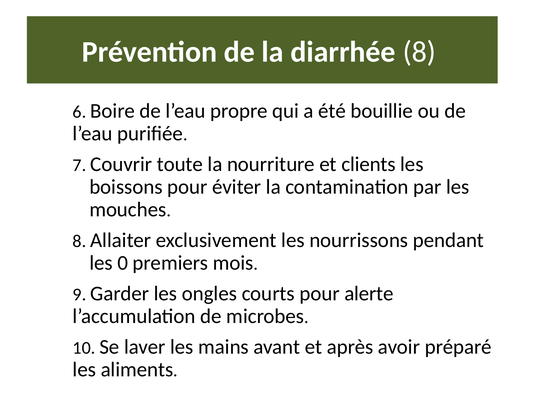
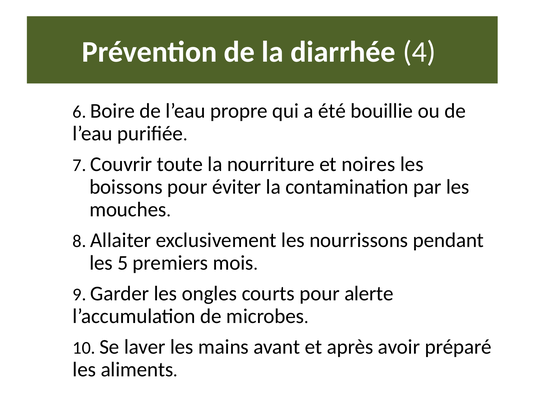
diarrhée 8: 8 -> 4
clients: clients -> noires
0: 0 -> 5
